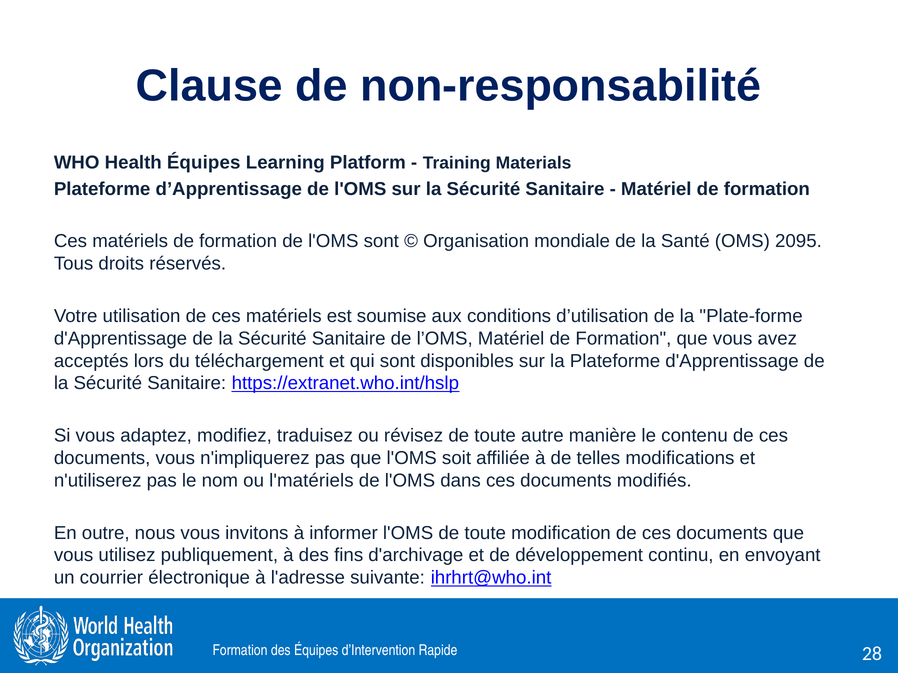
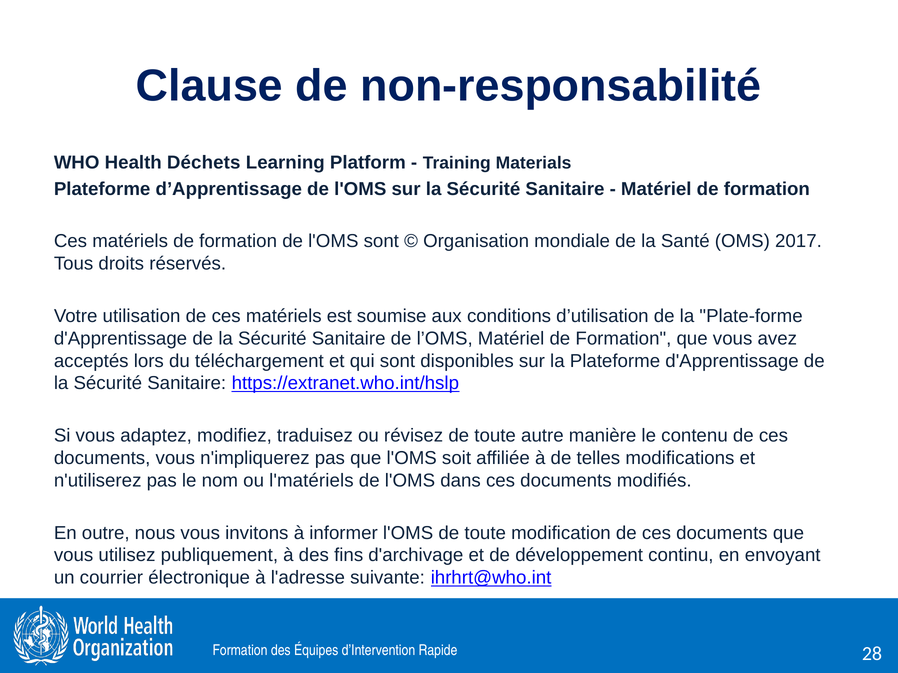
Health Équipes: Équipes -> Déchets
2095: 2095 -> 2017
